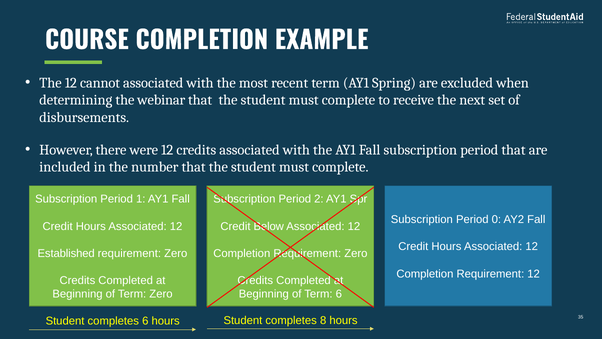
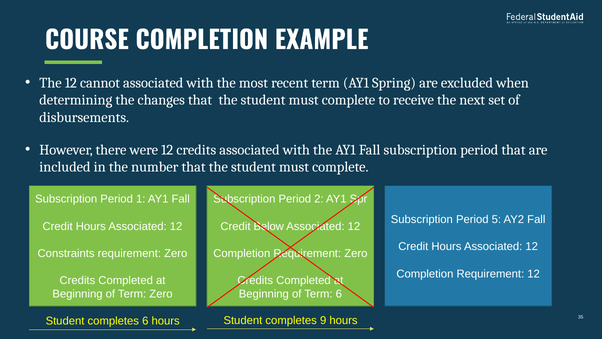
webinar: webinar -> changes
0: 0 -> 5
Established: Established -> Constraints
8: 8 -> 9
